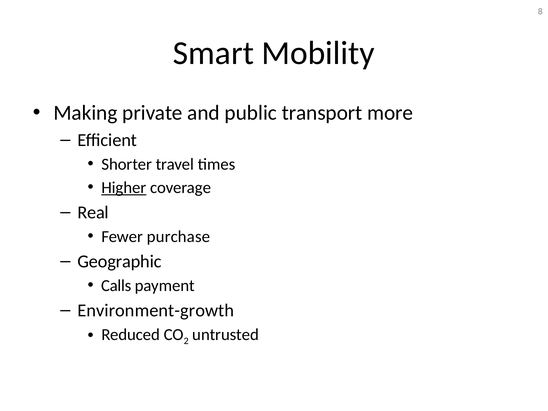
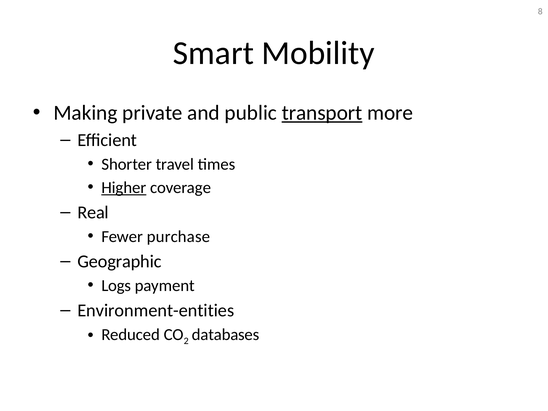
transport underline: none -> present
Calls: Calls -> Logs
Environment-growth: Environment-growth -> Environment-entities
untrusted: untrusted -> databases
